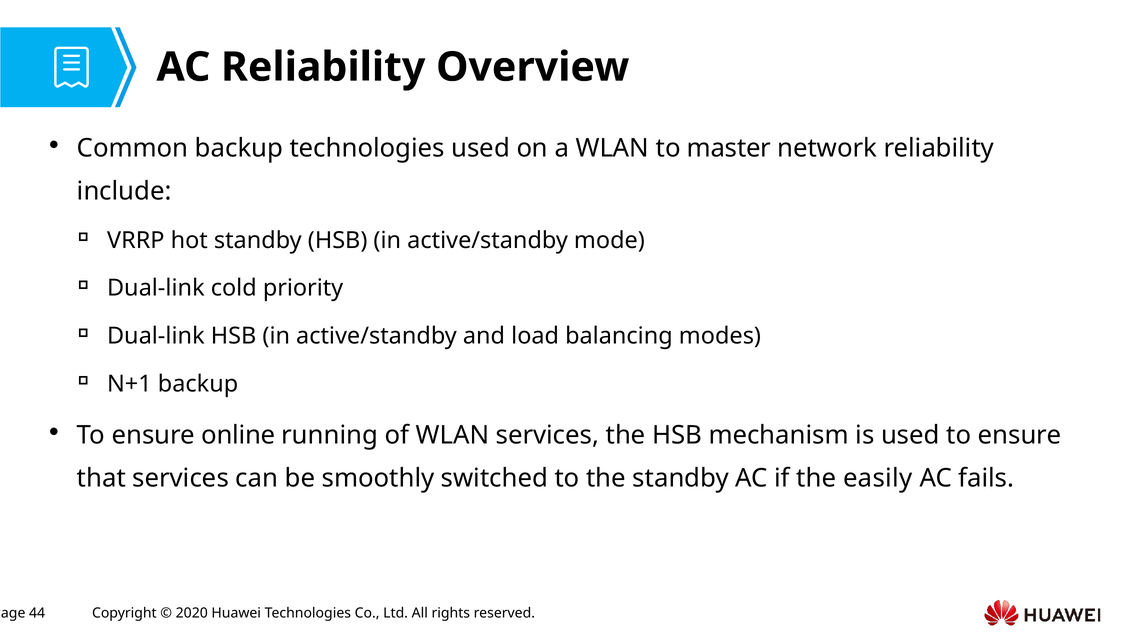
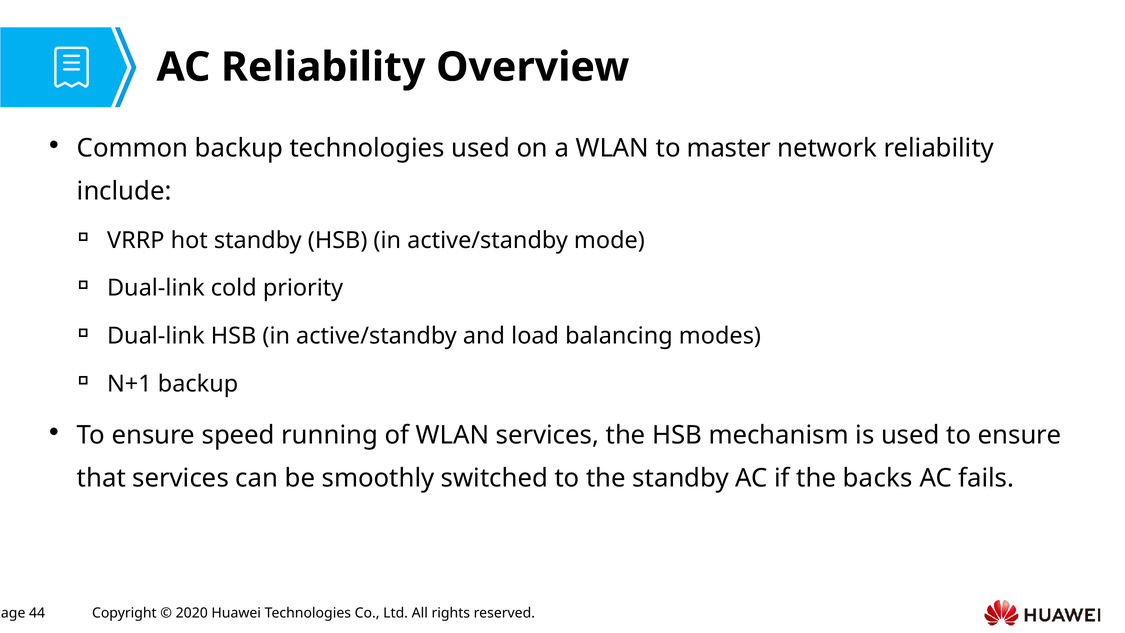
online: online -> speed
easily: easily -> backs
